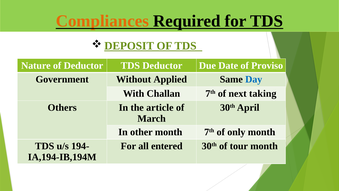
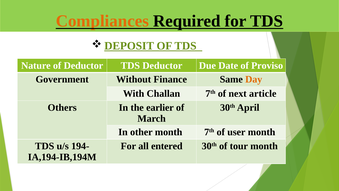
Applied: Applied -> Finance
Day colour: blue -> orange
taking: taking -> article
article: article -> earlier
only: only -> user
